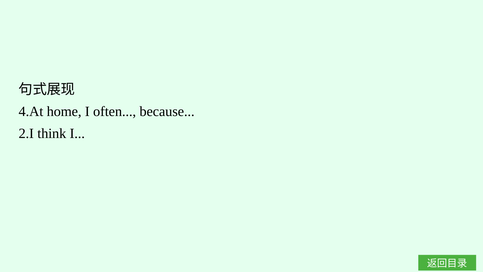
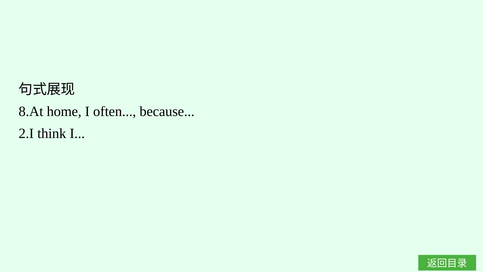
4.At: 4.At -> 8.At
